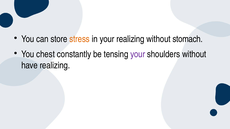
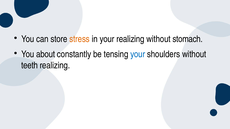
chest: chest -> about
your at (138, 54) colour: purple -> blue
have: have -> teeth
